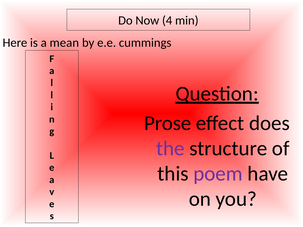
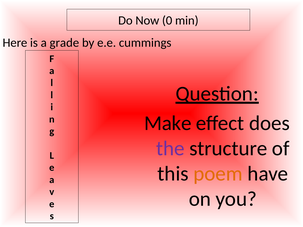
4: 4 -> 0
mean: mean -> grade
Prose: Prose -> Make
poem colour: purple -> orange
